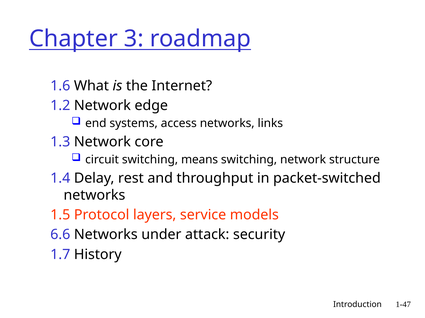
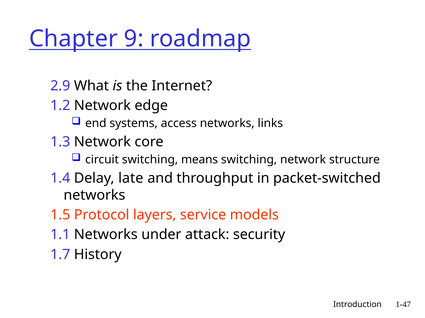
3: 3 -> 9
1.6: 1.6 -> 2.9
rest: rest -> late
6.6: 6.6 -> 1.1
